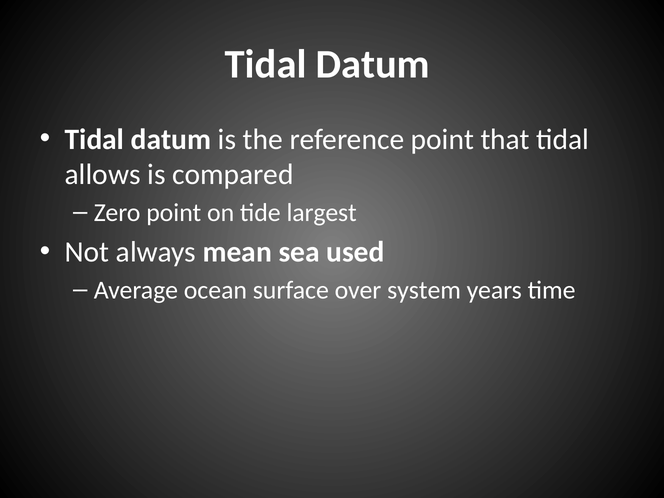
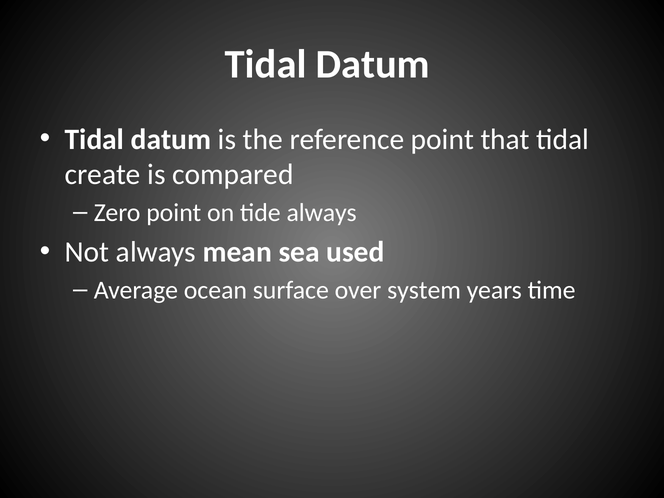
allows: allows -> create
tide largest: largest -> always
